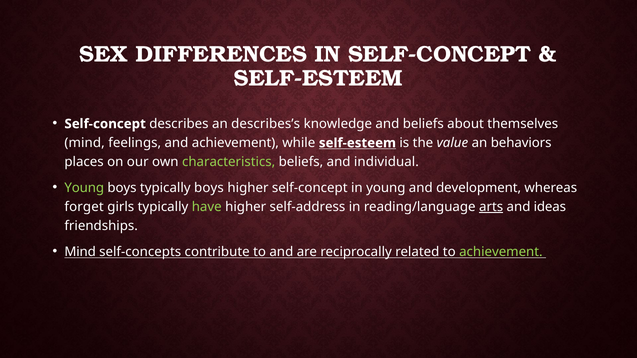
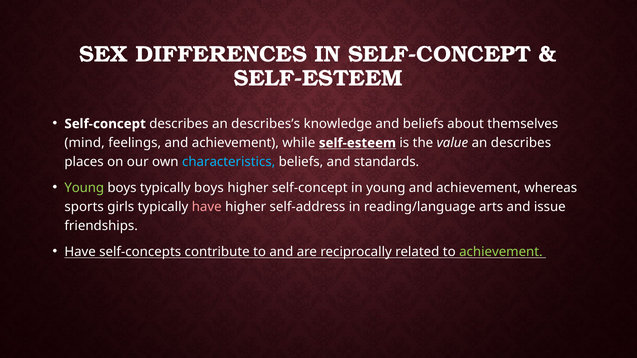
an behaviors: behaviors -> describes
characteristics colour: light green -> light blue
individual: individual -> standards
development at (479, 188): development -> achievement
forget: forget -> sports
have at (207, 207) colour: light green -> pink
arts underline: present -> none
ideas: ideas -> issue
Mind at (80, 252): Mind -> Have
